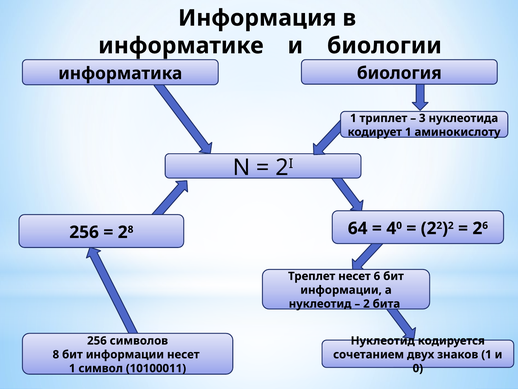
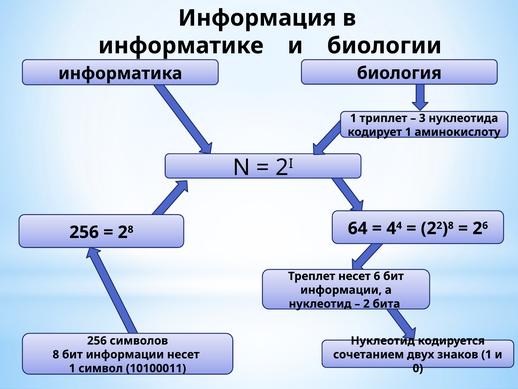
0 at (399, 225): 0 -> 4
2 at (451, 225): 2 -> 8
